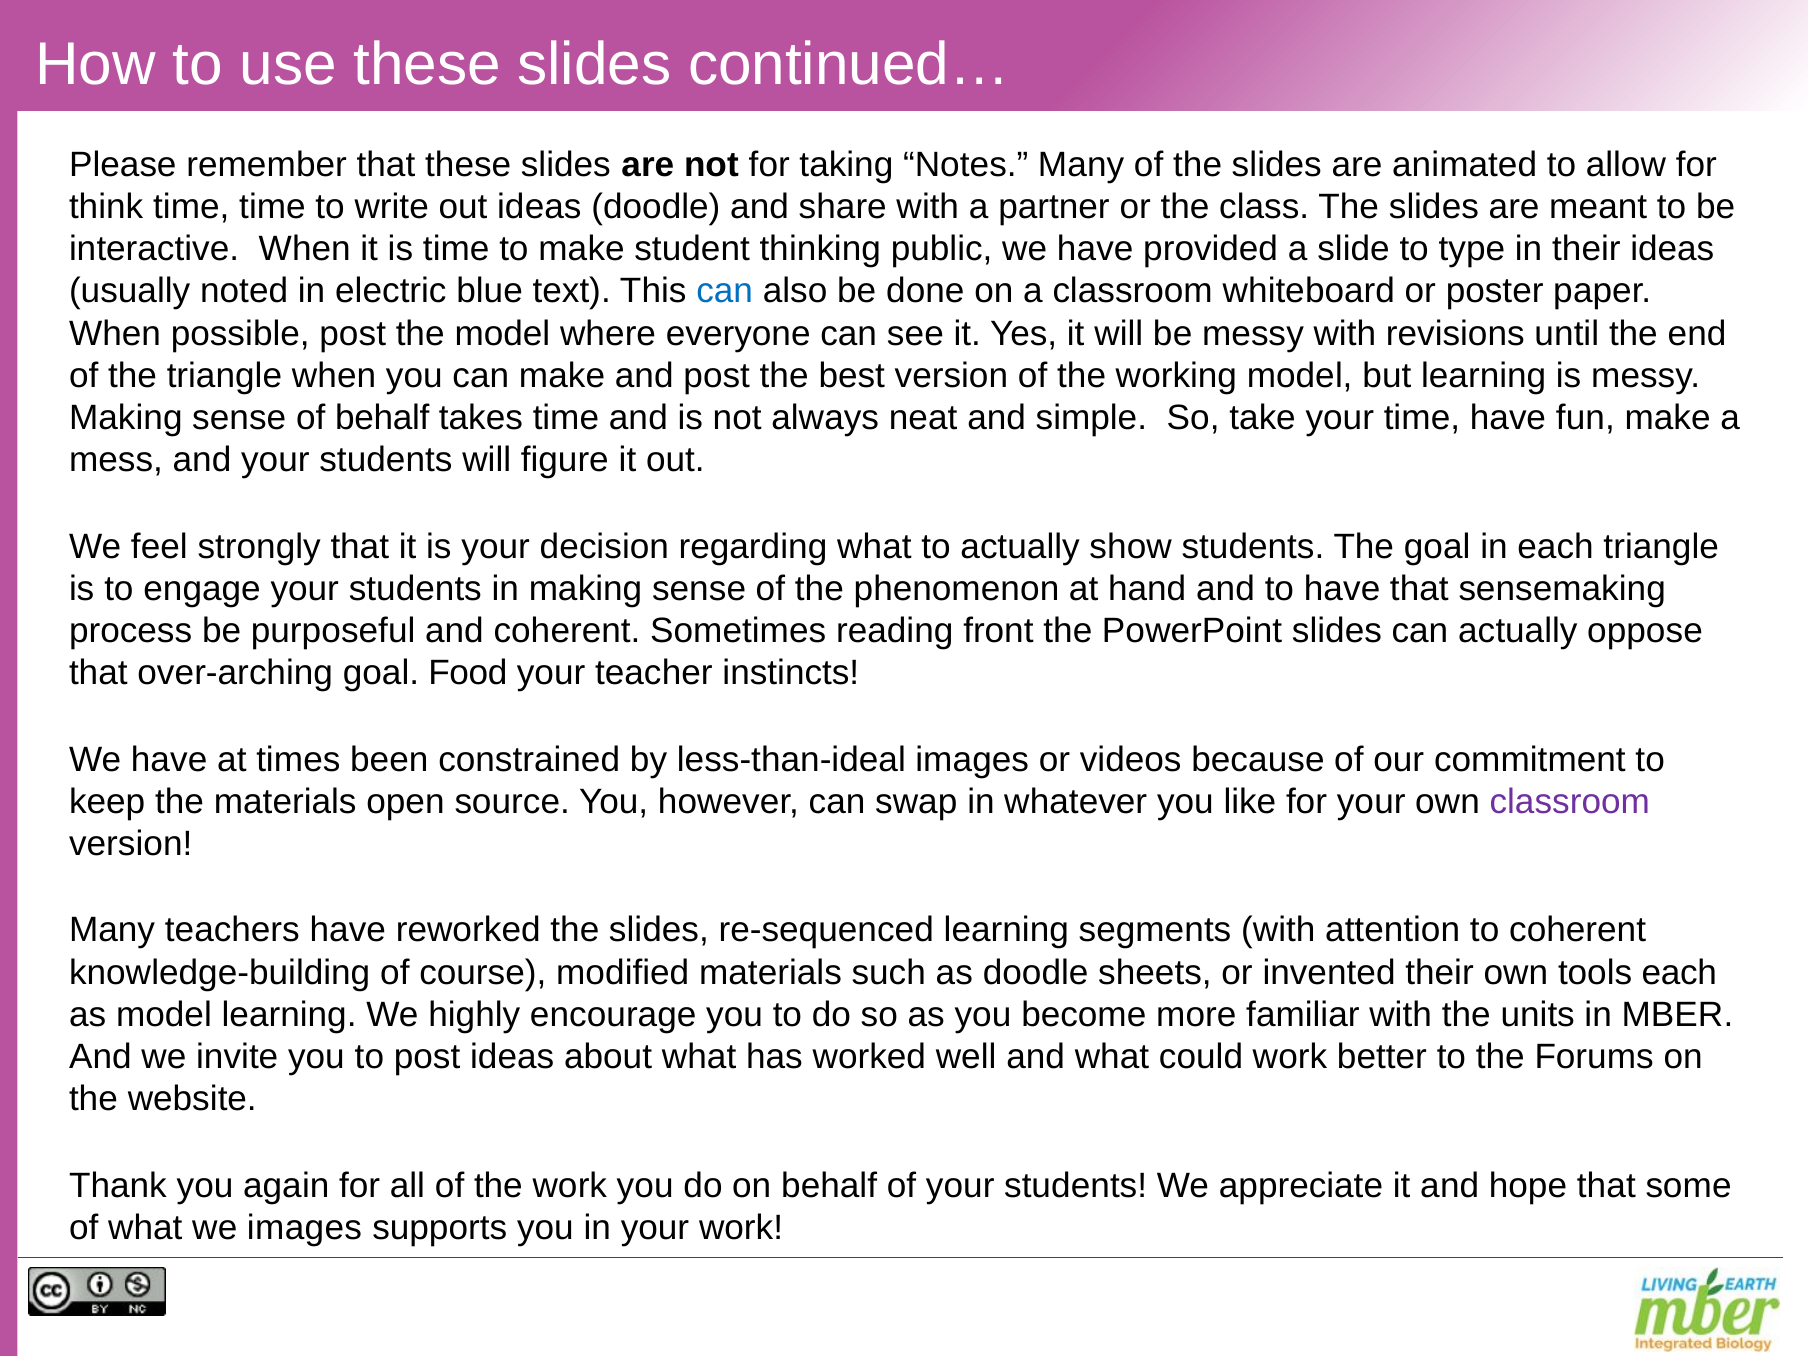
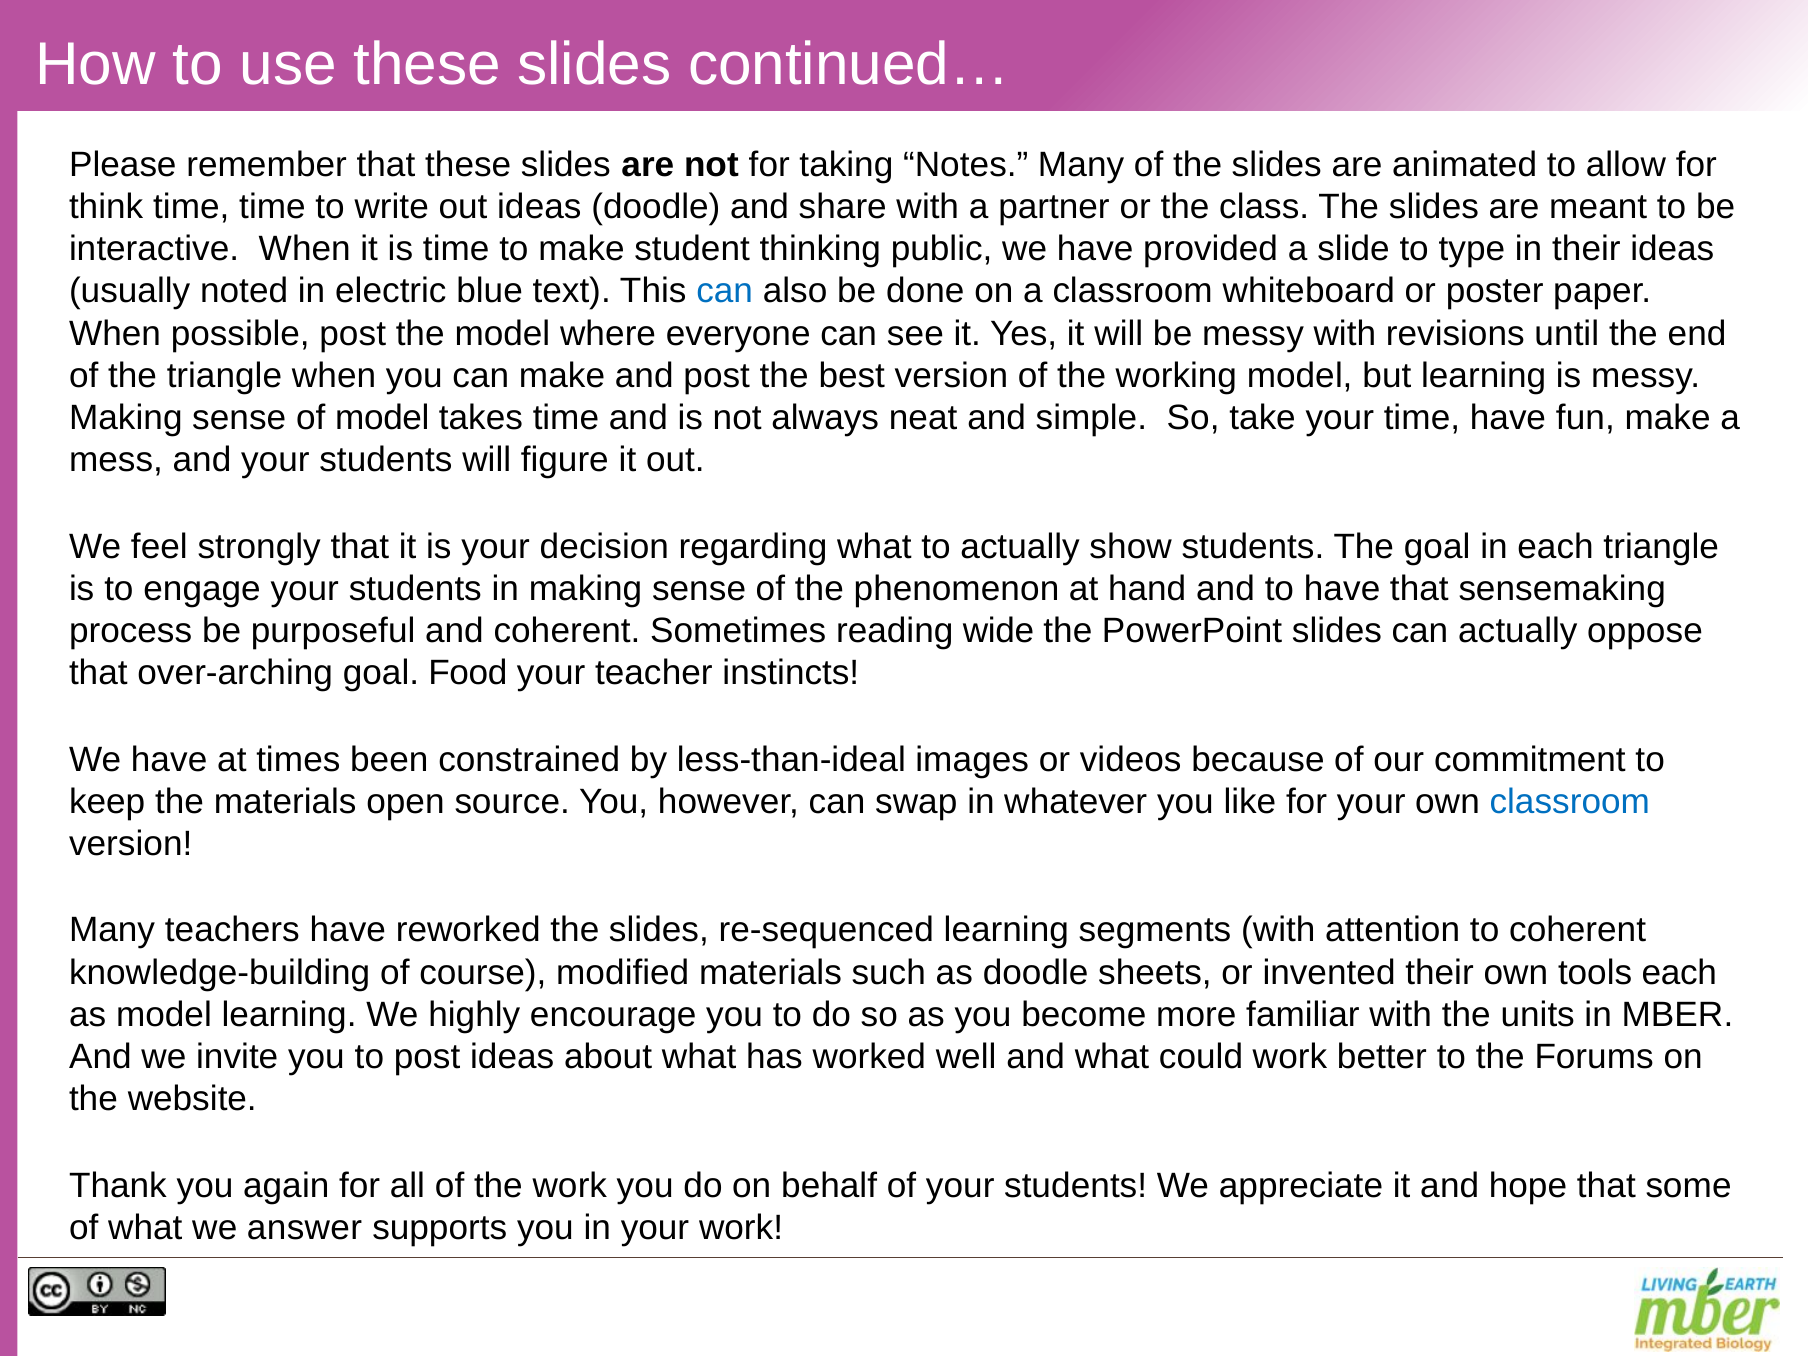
of behalf: behalf -> model
front: front -> wide
classroom at (1570, 802) colour: purple -> blue
we images: images -> answer
